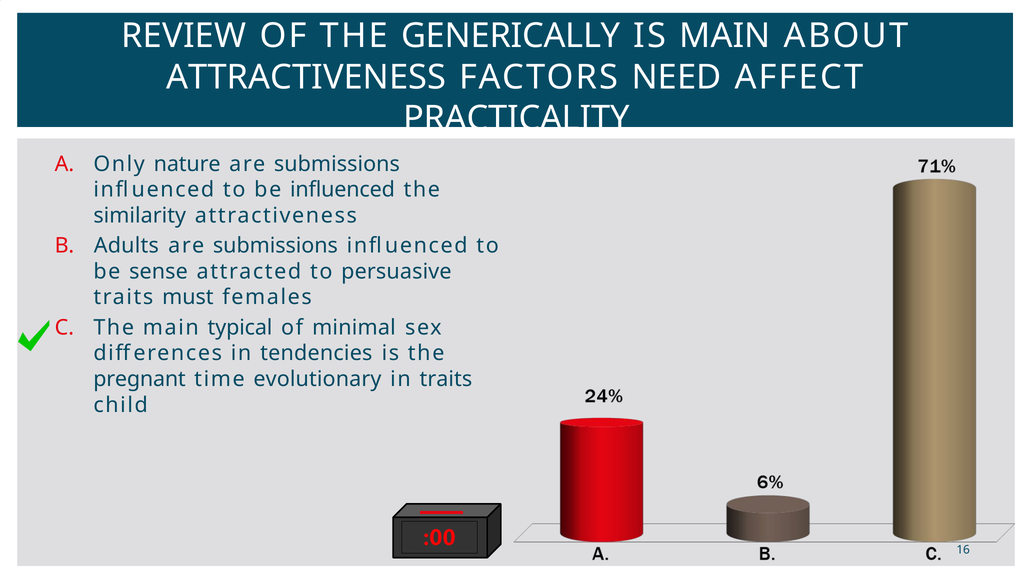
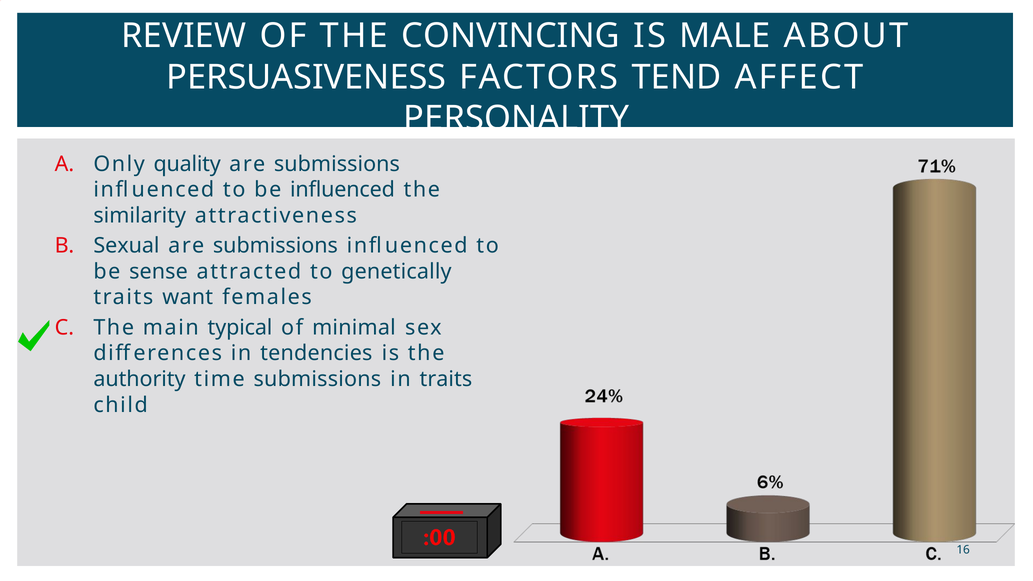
GENERICALLY: GENERICALLY -> CONVINCING
IS MAIN: MAIN -> MALE
ATTRACTIVENESS at (306, 77): ATTRACTIVENESS -> PERSUASIVENESS
NEED: NEED -> TEND
PRACTICALITY: PRACTICALITY -> PERSONALITY
nature: nature -> quality
Adults: Adults -> Sexual
persuasive: persuasive -> genetically
must: must -> want
pregnant: pregnant -> authority
time evolutionary: evolutionary -> submissions
